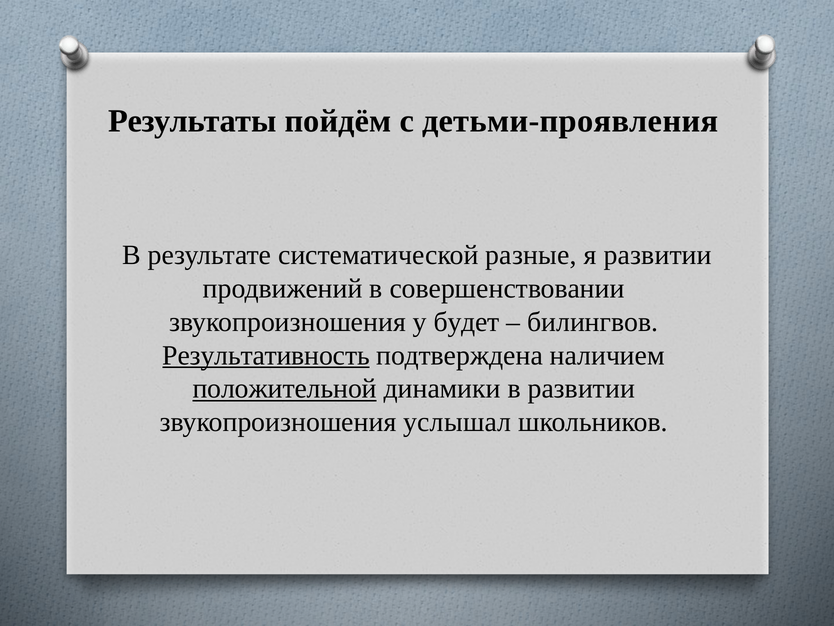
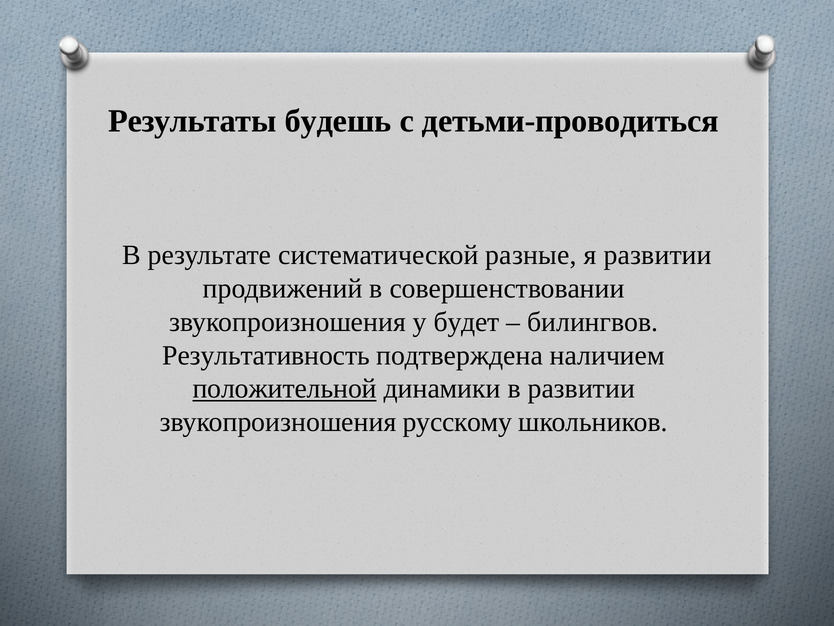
пойдём: пойдём -> будешь
детьми-проявления: детьми-проявления -> детьми-проводиться
Результативность underline: present -> none
услышал: услышал -> русскому
